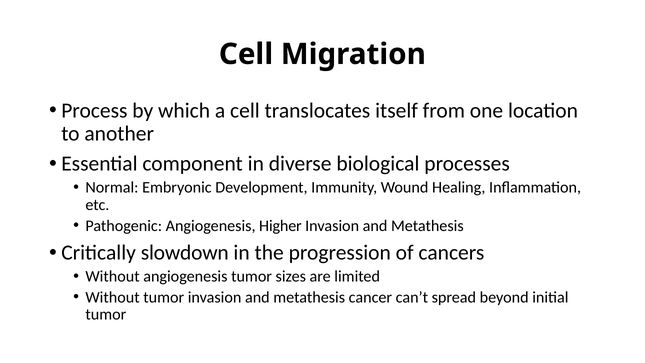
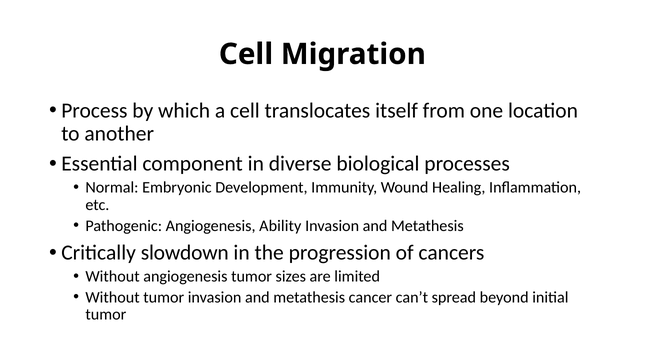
Higher: Higher -> Ability
